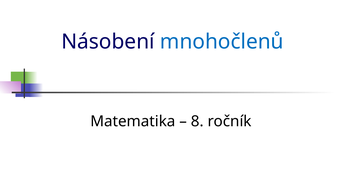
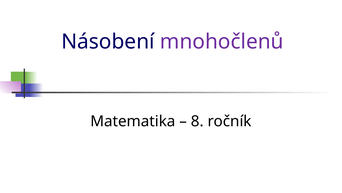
mnohočlenů colour: blue -> purple
